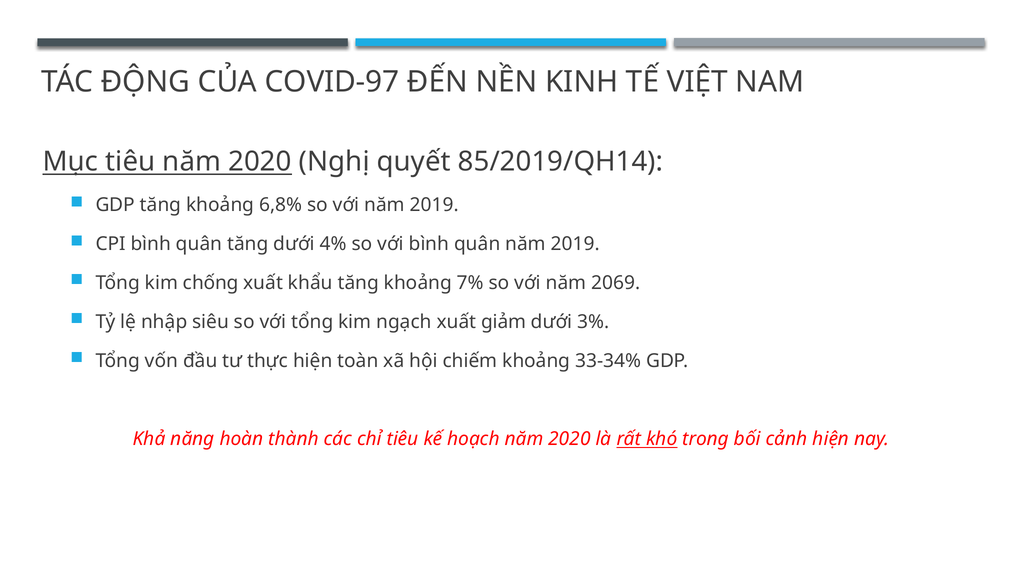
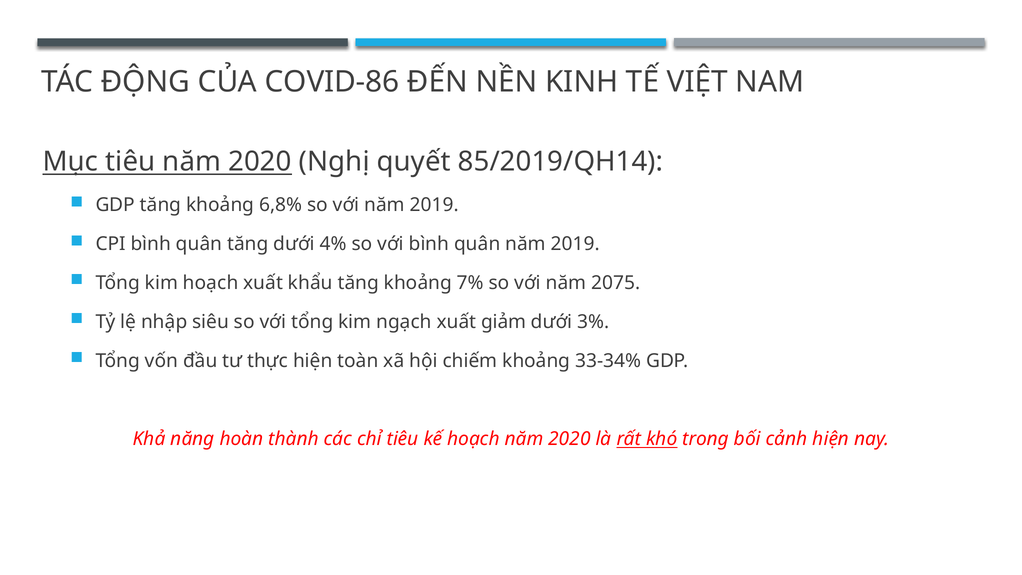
COVID-97: COVID-97 -> COVID-86
kim chống: chống -> hoạch
2069: 2069 -> 2075
